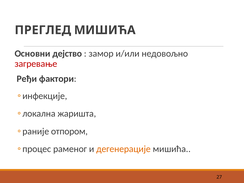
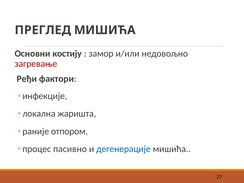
дејство: дејство -> костију
раменог: раменог -> пасивно
дегенерације colour: orange -> blue
